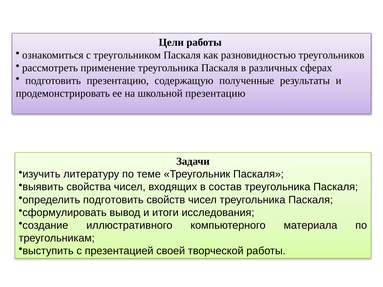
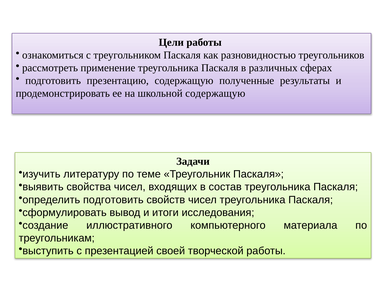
школьной презентацию: презентацию -> содержащую
